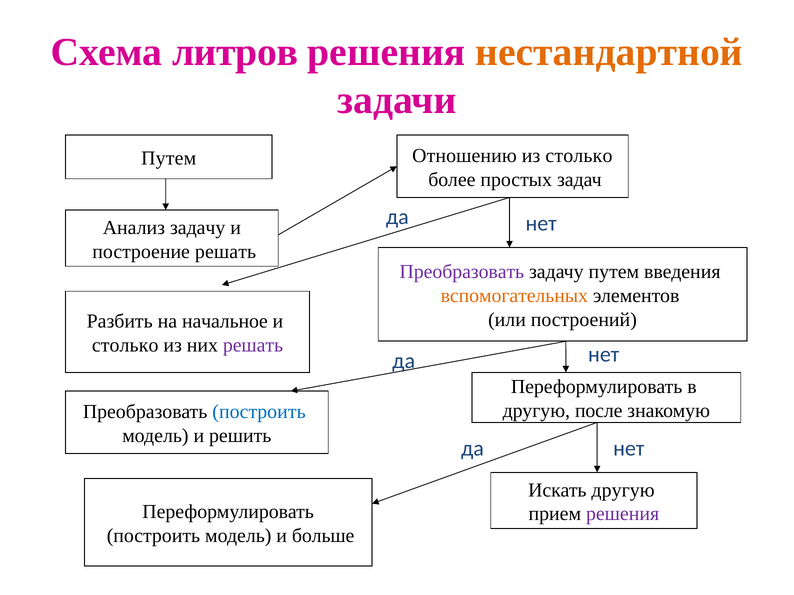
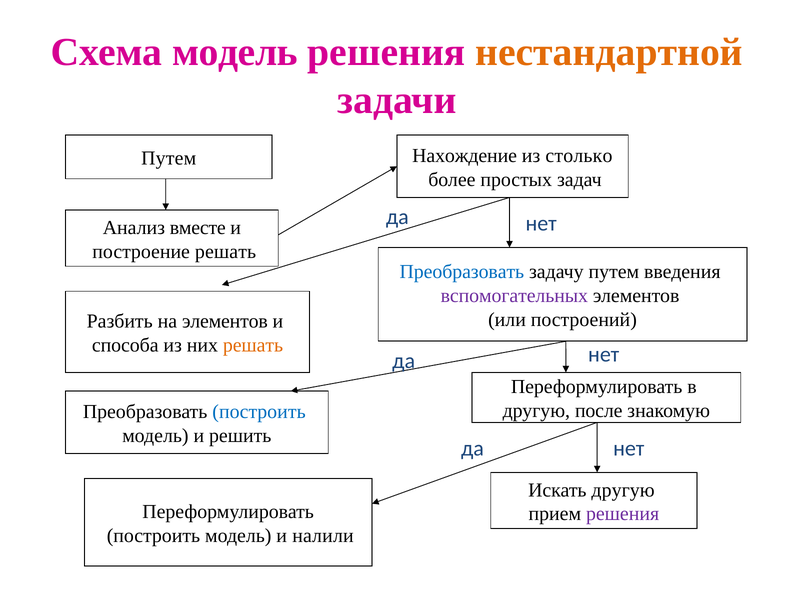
Схема литров: литров -> модель
Отношению: Отношению -> Нахождение
Анализ задачу: задачу -> вместе
Преобразовать at (462, 272) colour: purple -> blue
вспомогательных colour: orange -> purple
на начальное: начальное -> элементов
столько at (125, 345): столько -> способа
решать at (253, 345) colour: purple -> orange
больше: больше -> налили
